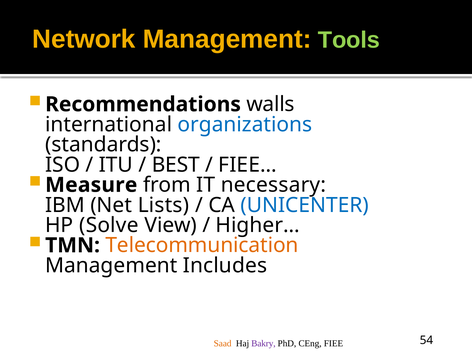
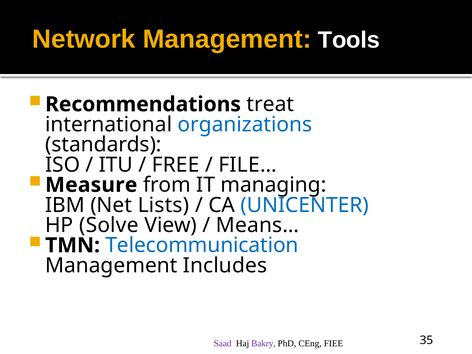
Tools colour: light green -> white
walls: walls -> treat
BEST: BEST -> FREE
FIEE…: FIEE… -> FILE…
necessary: necessary -> managing
Higher…: Higher… -> Means…
Telecommunication colour: orange -> blue
Saad colour: orange -> purple
54: 54 -> 35
